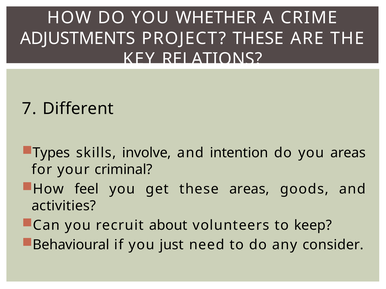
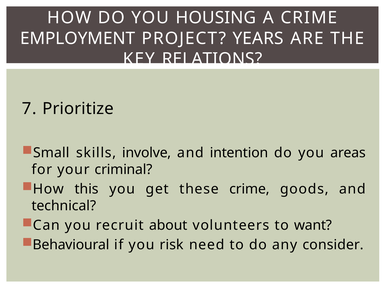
WHETHER: WHETHER -> HOUSING
ADJUSTMENTS: ADJUSTMENTS -> EMPLOYMENT
PROJECT THESE: THESE -> YEARS
Different: Different -> Prioritize
Types: Types -> Small
feel: feel -> this
these areas: areas -> crime
activities: activities -> technical
keep: keep -> want
just: just -> risk
